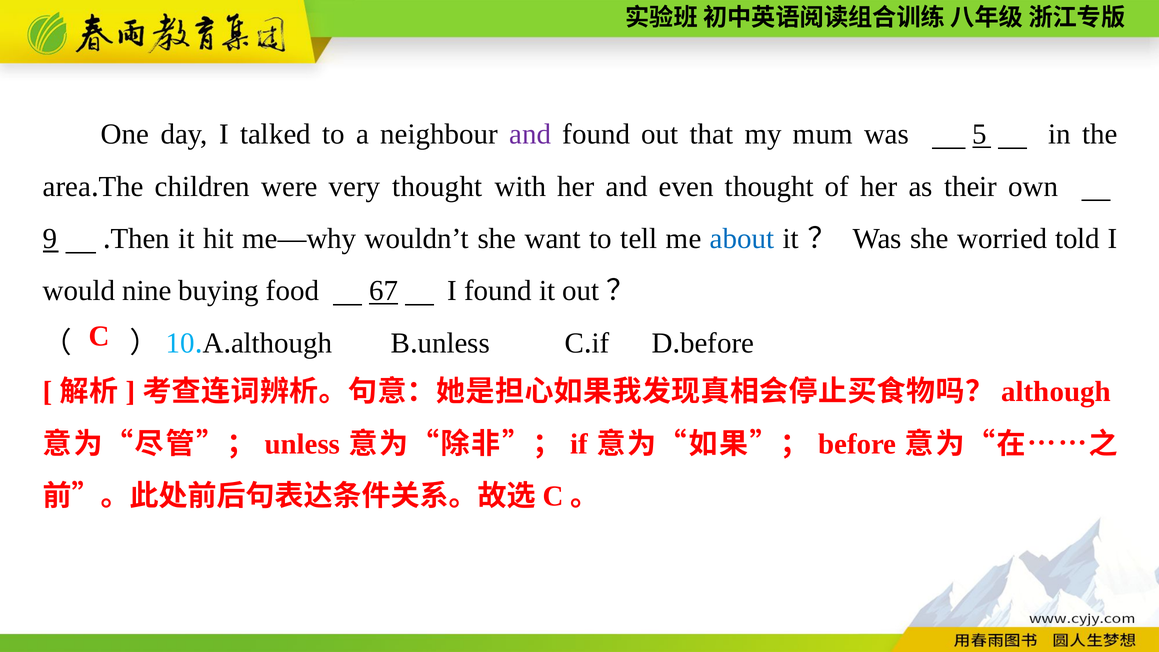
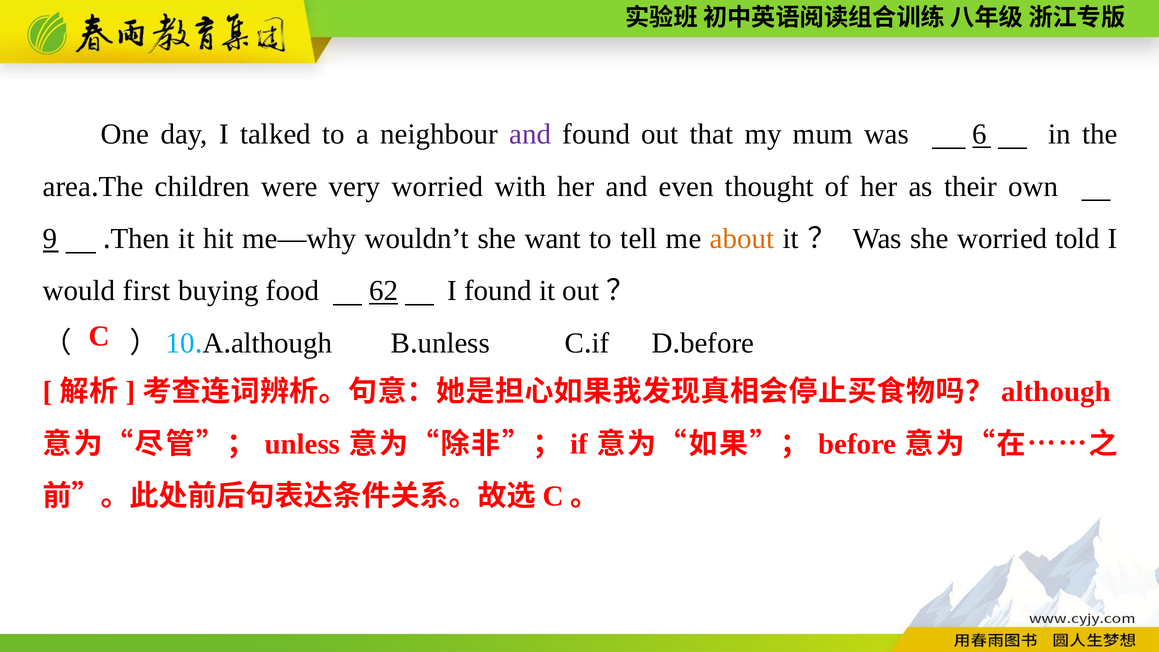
5: 5 -> 6
very thought: thought -> worried
about colour: blue -> orange
nine: nine -> first
67: 67 -> 62
